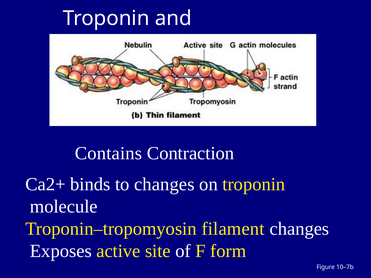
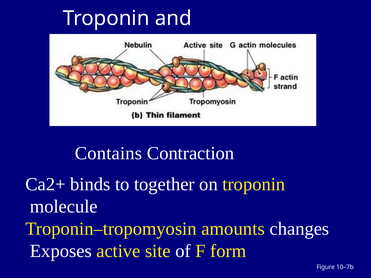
to changes: changes -> together
filament: filament -> amounts
